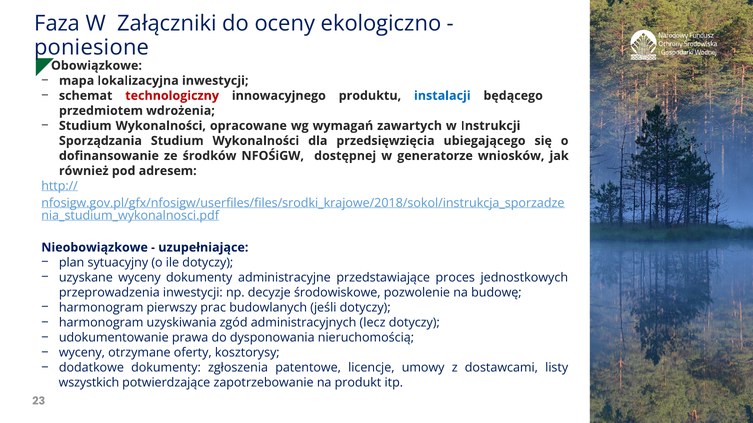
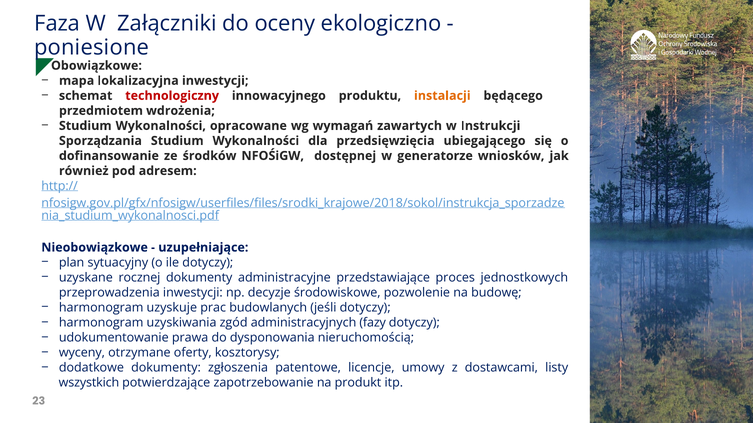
instalacji colour: blue -> orange
uzyskane wyceny: wyceny -> rocznej
pierwszy: pierwszy -> uzyskuje
lecz: lecz -> fazy
